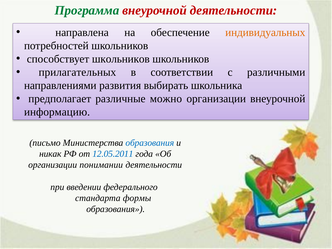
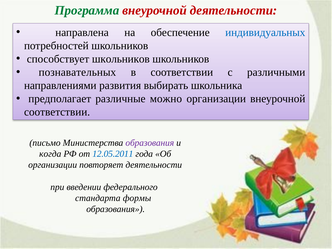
индивидуальных colour: orange -> blue
прилагательных: прилагательных -> познавательных
информацию at (57, 112): информацию -> соответствии
образования at (150, 143) colour: blue -> purple
никак: никак -> когда
понимании: понимании -> повторяет
